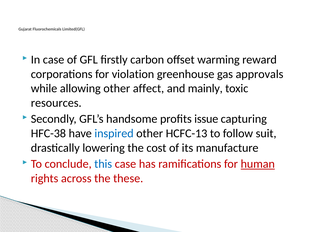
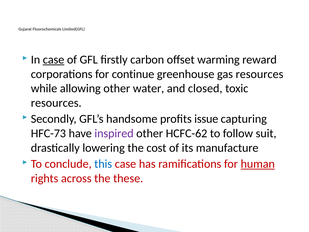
case at (54, 60) underline: none -> present
violation: violation -> continue
gas approvals: approvals -> resources
affect: affect -> water
mainly: mainly -> closed
HFC-38: HFC-38 -> HFC-73
inspired colour: blue -> purple
HCFC-13: HCFC-13 -> HCFC-62
